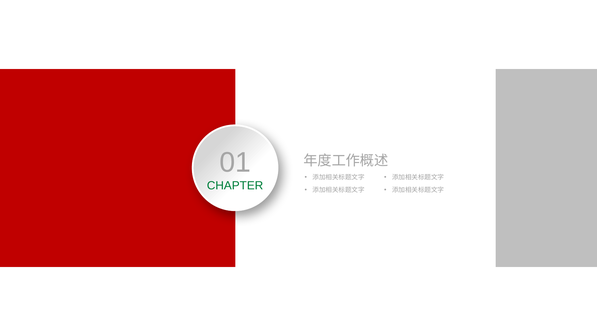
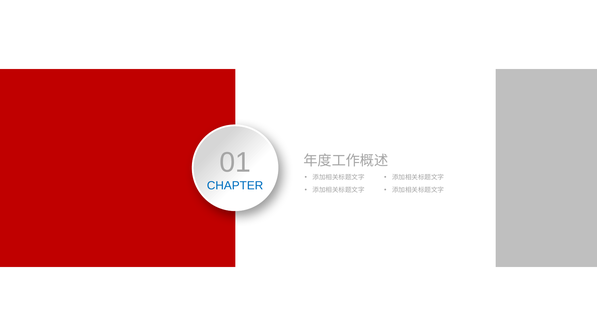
CHAPTER colour: green -> blue
